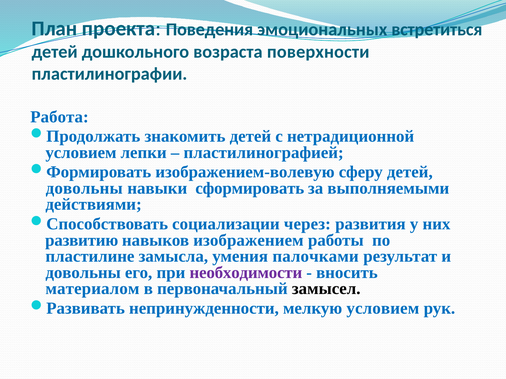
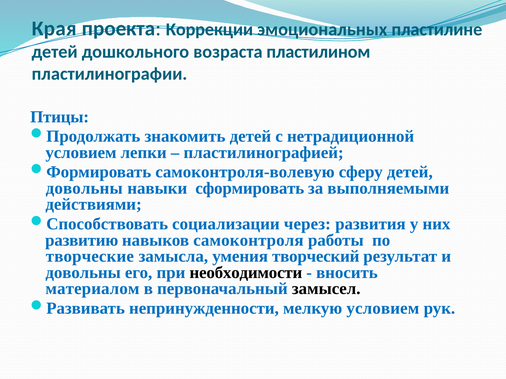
План: План -> Края
Поведения: Поведения -> Коррекции
встретиться: встретиться -> пластилине
поверхности: поверхности -> пластилином
Работа: Работа -> Птицы
изображением-волевую: изображением-волевую -> самоконтроля-волевую
изображением: изображением -> самоконтроля
пластилине: пластилине -> творческие
палочками: палочками -> творческий
необходимости colour: purple -> black
